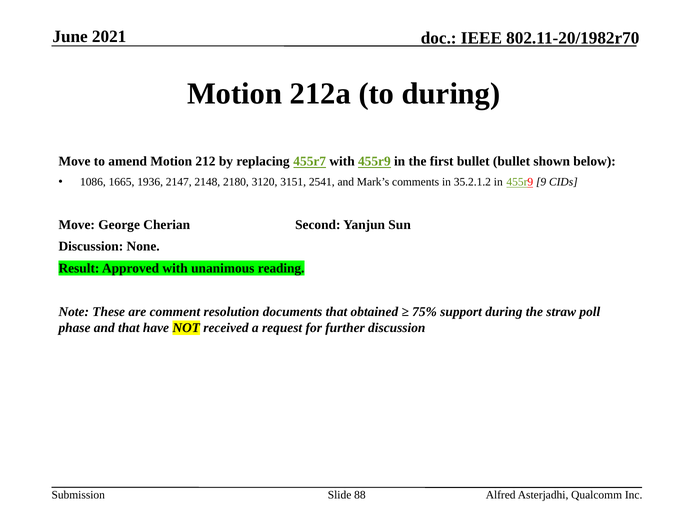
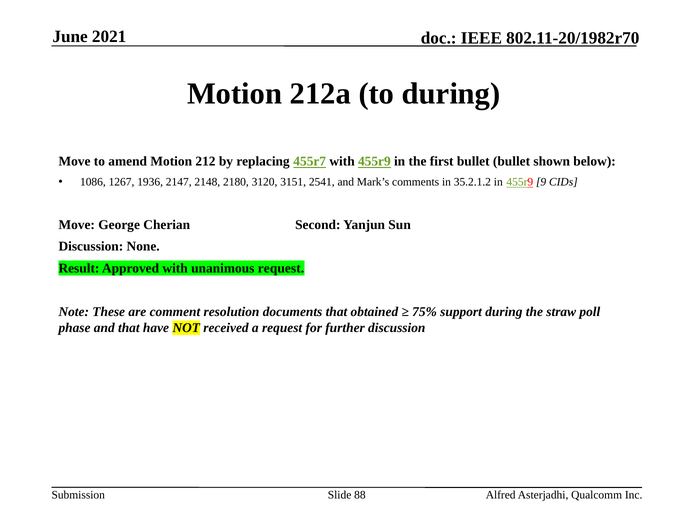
1665: 1665 -> 1267
unanimous reading: reading -> request
